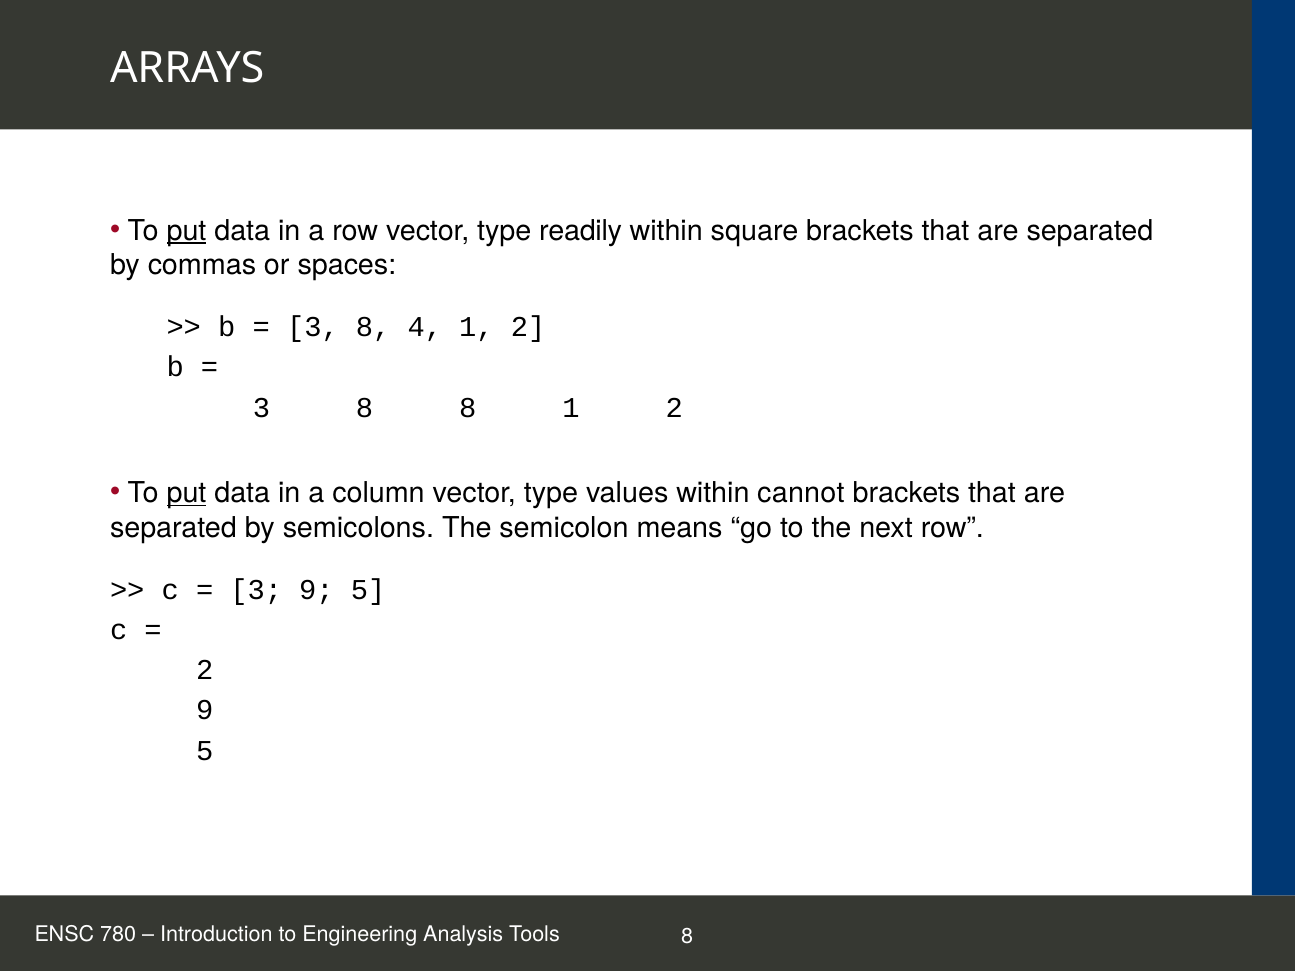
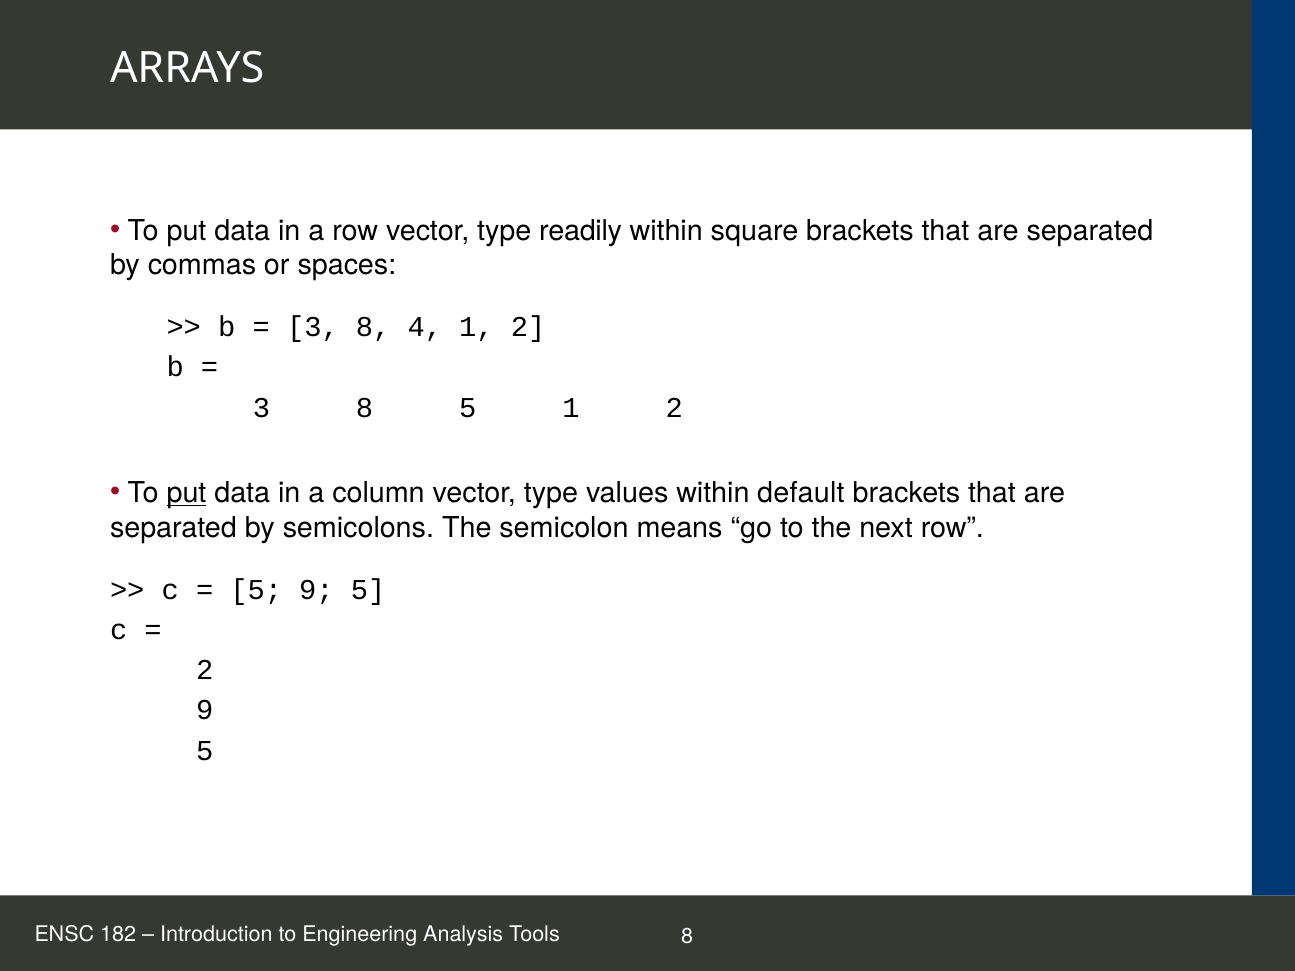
put at (187, 231) underline: present -> none
8 8: 8 -> 5
cannot: cannot -> default
3 at (256, 590): 3 -> 5
780: 780 -> 182
